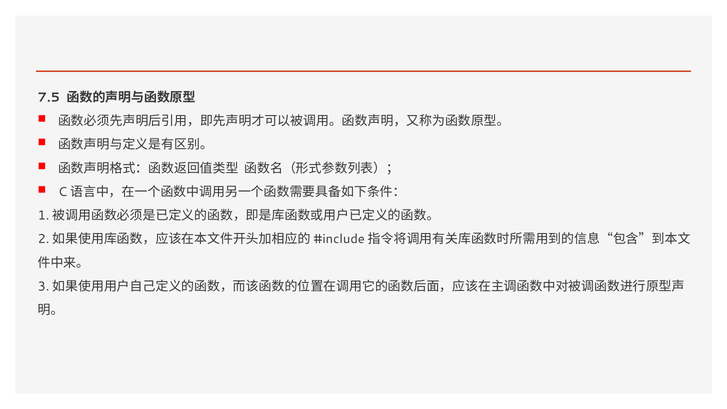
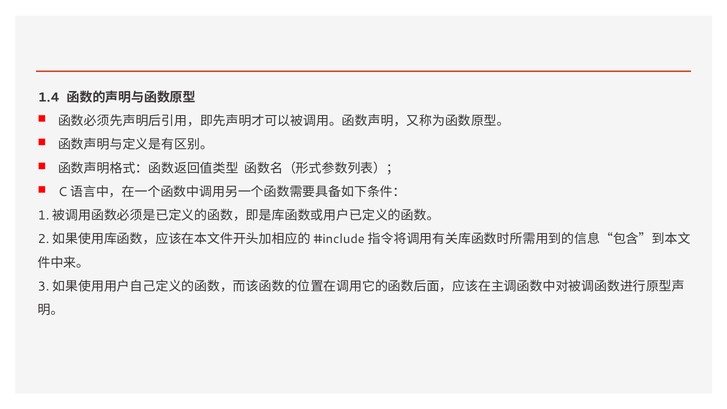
7.5: 7.5 -> 1.4
